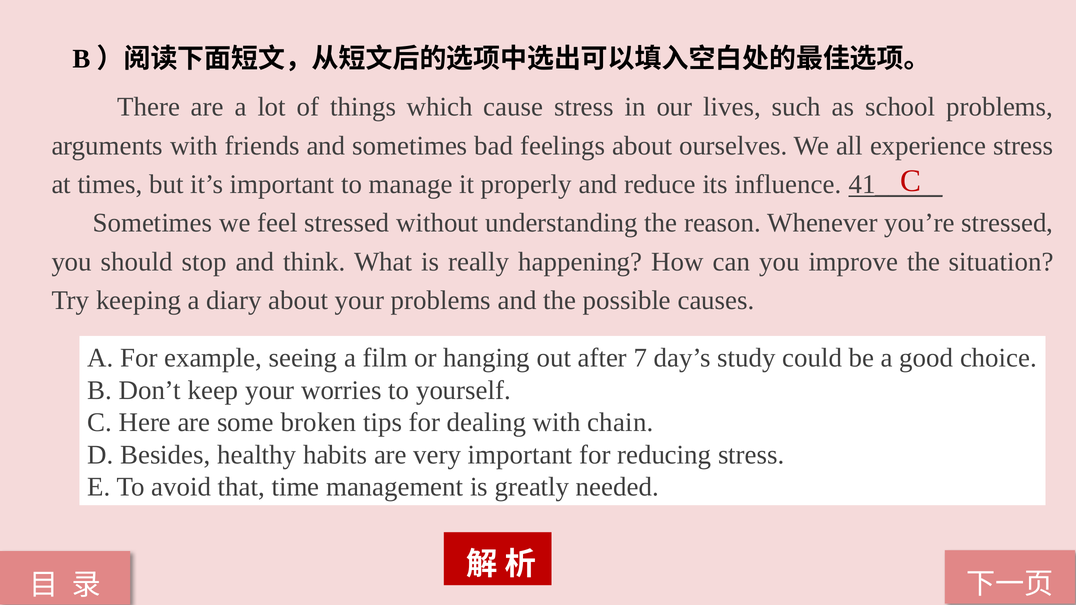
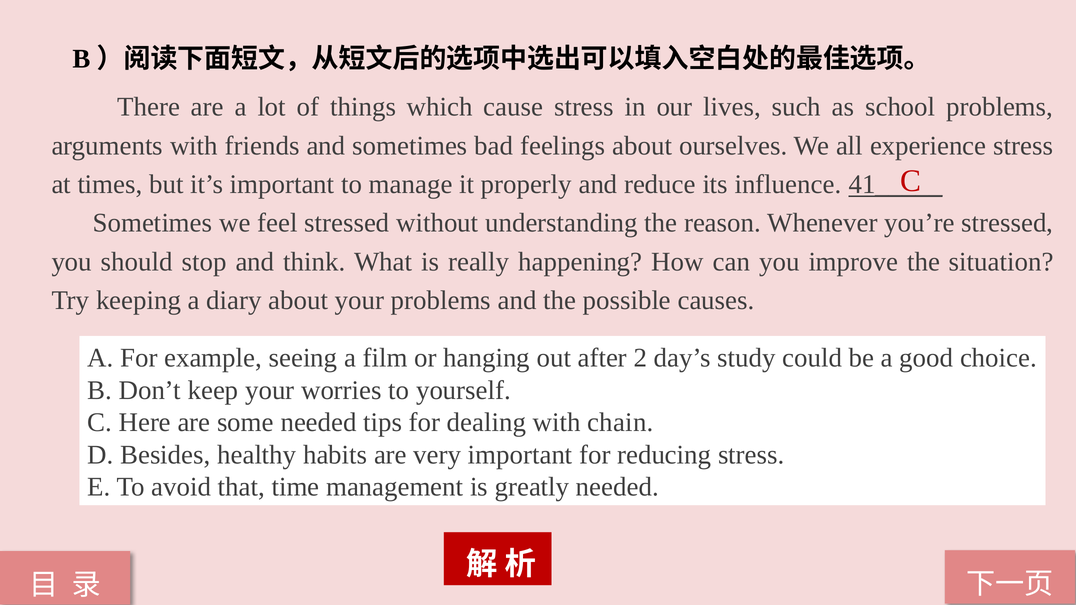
7: 7 -> 2
some broken: broken -> needed
